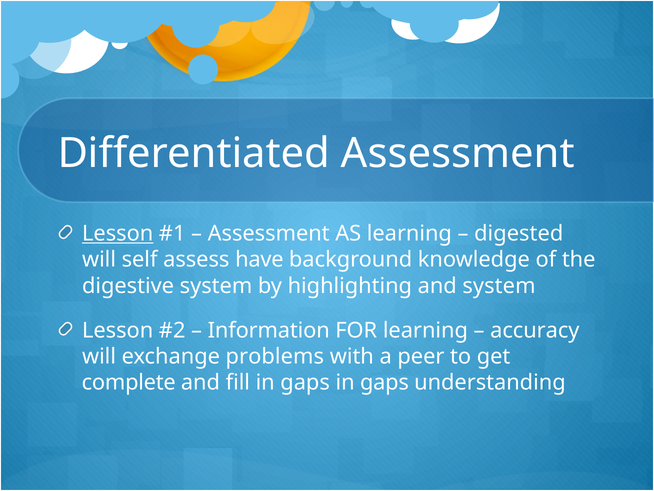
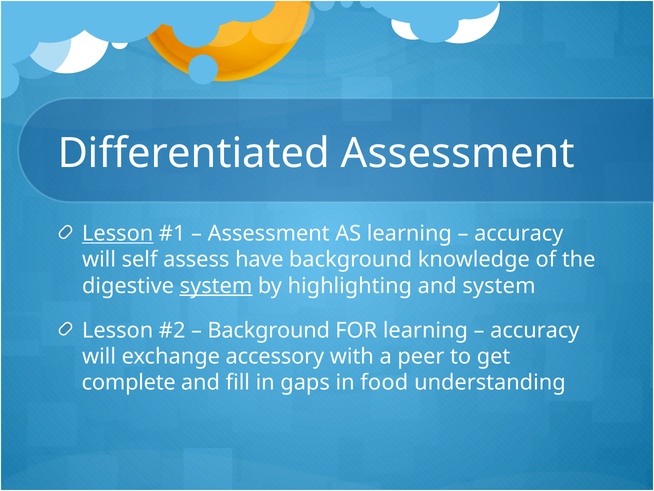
digested at (519, 233): digested -> accuracy
system at (216, 286) underline: none -> present
Information at (269, 330): Information -> Background
problems: problems -> accessory
gaps in gaps: gaps -> food
